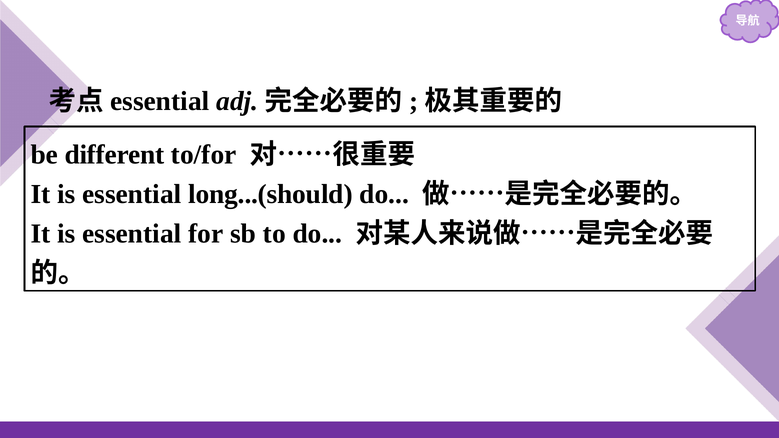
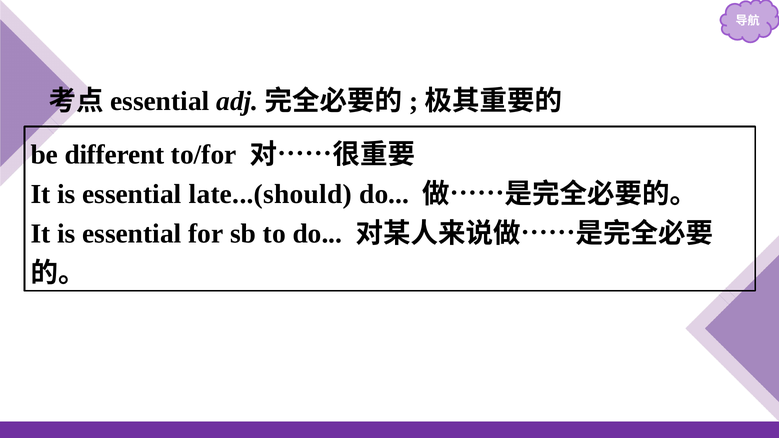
long...(should: long...(should -> late...(should
